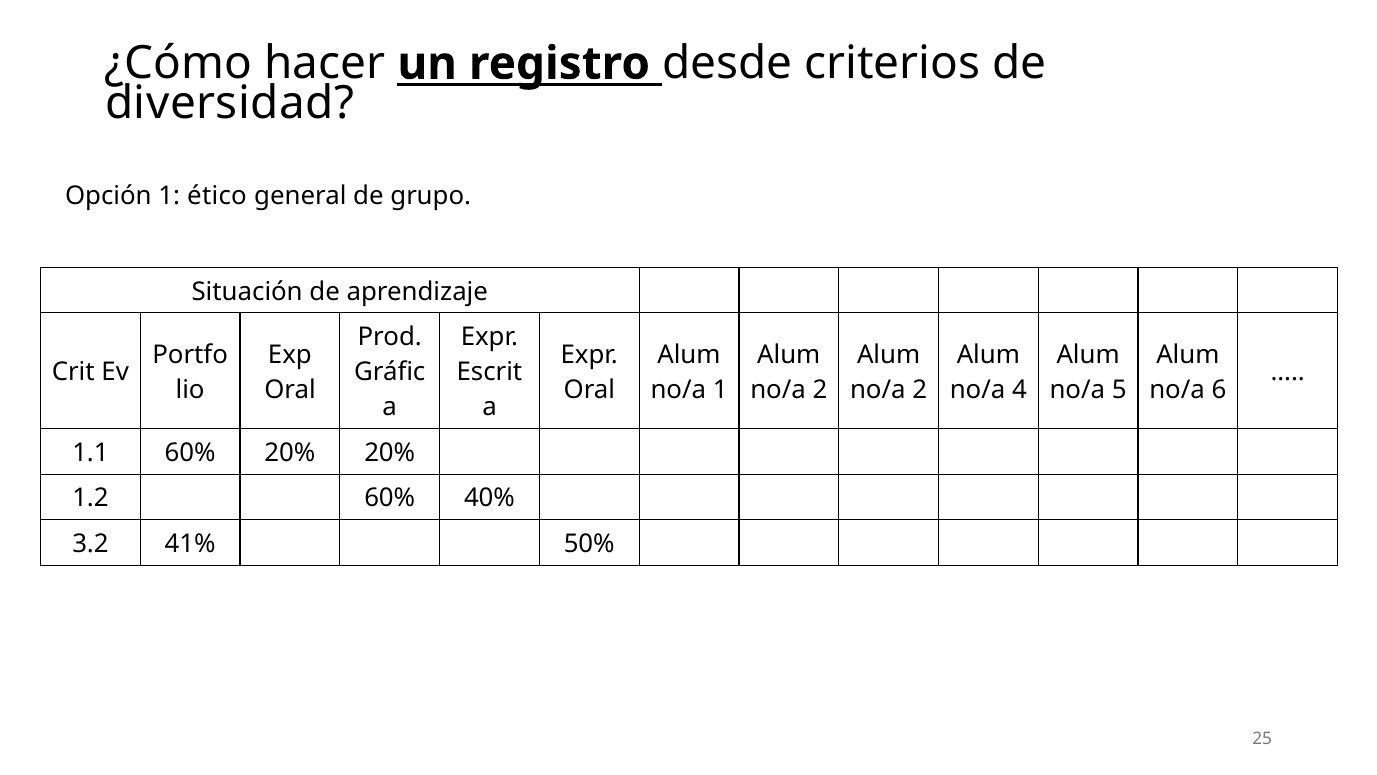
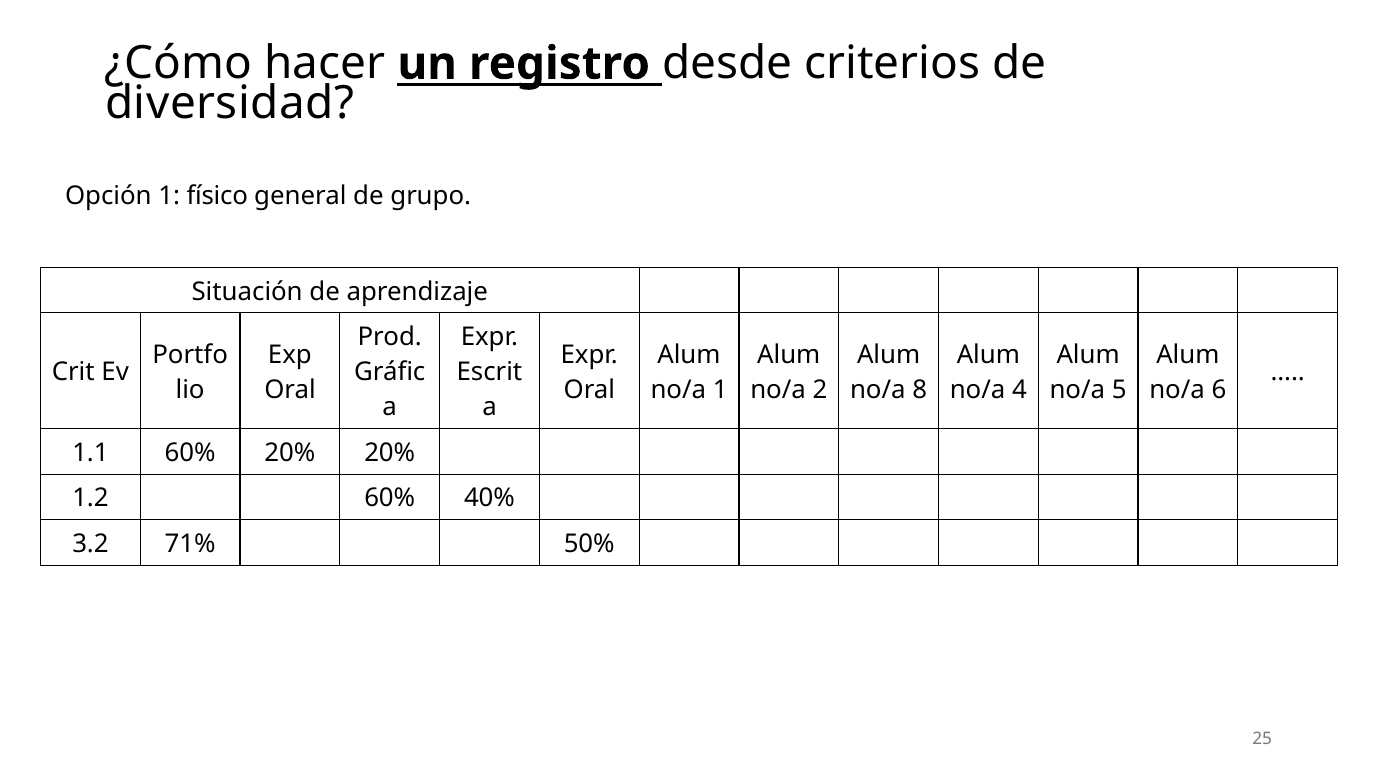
ético: ético -> físico
2 at (920, 390): 2 -> 8
41%: 41% -> 71%
